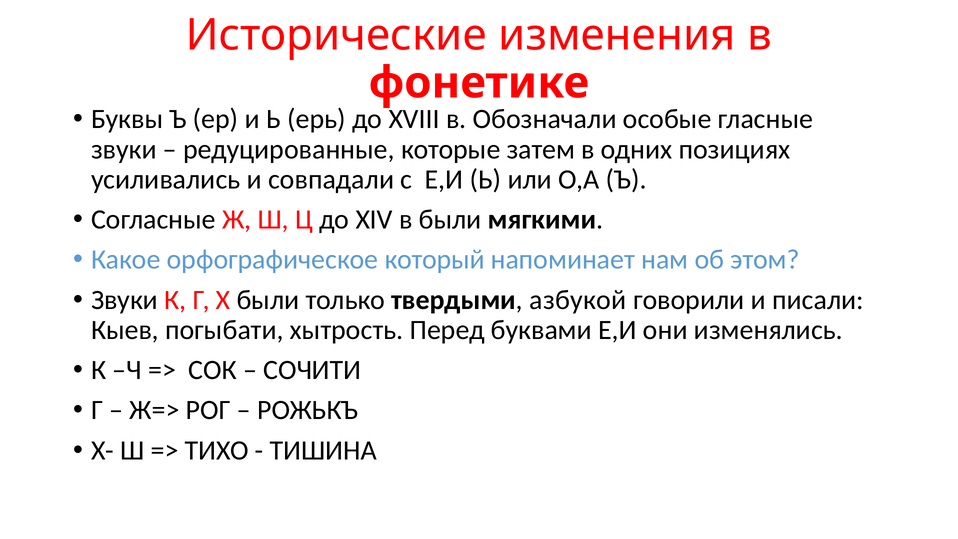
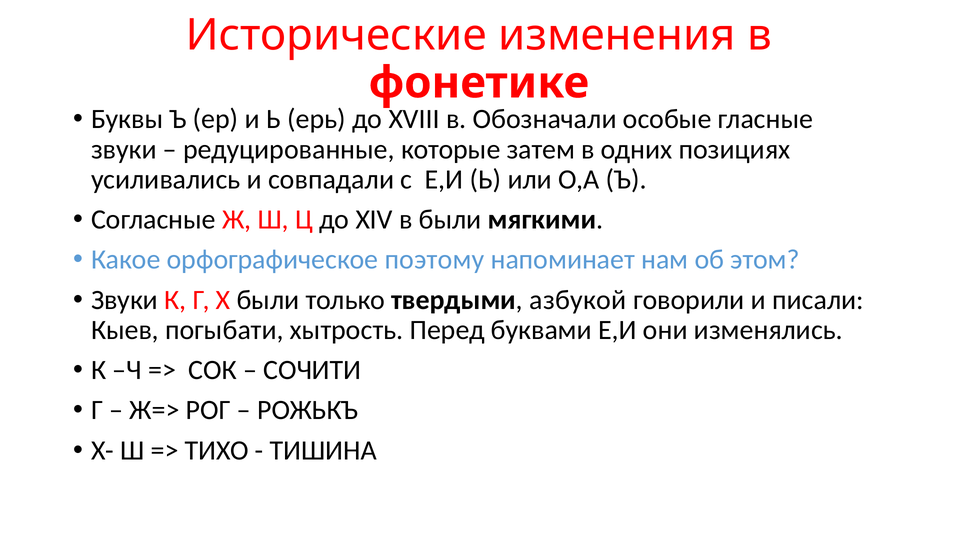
который: который -> поэтому
